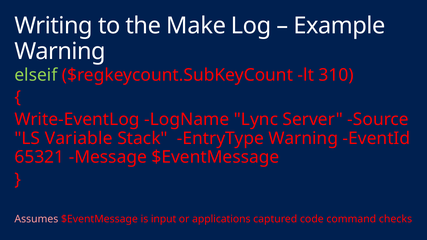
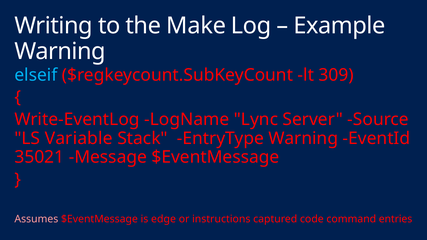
elseif colour: light green -> light blue
310: 310 -> 309
65321: 65321 -> 35021
input: input -> edge
applications: applications -> instructions
checks: checks -> entries
